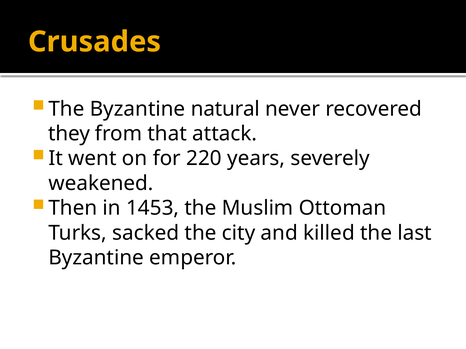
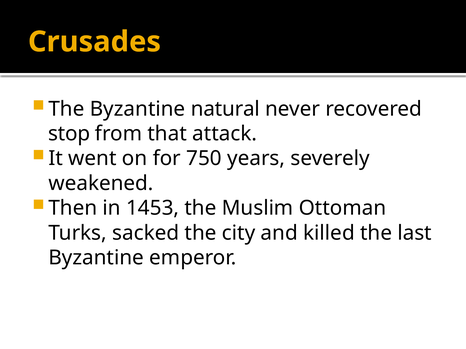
they: they -> stop
220: 220 -> 750
